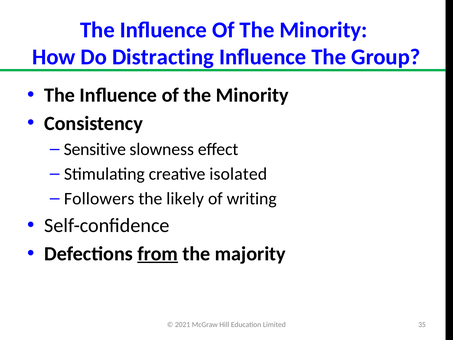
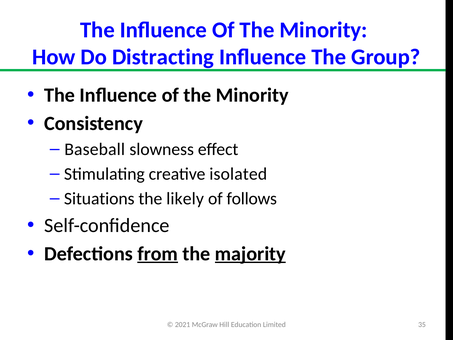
Sensitive: Sensitive -> Baseball
Followers: Followers -> Situations
writing: writing -> follows
majority underline: none -> present
